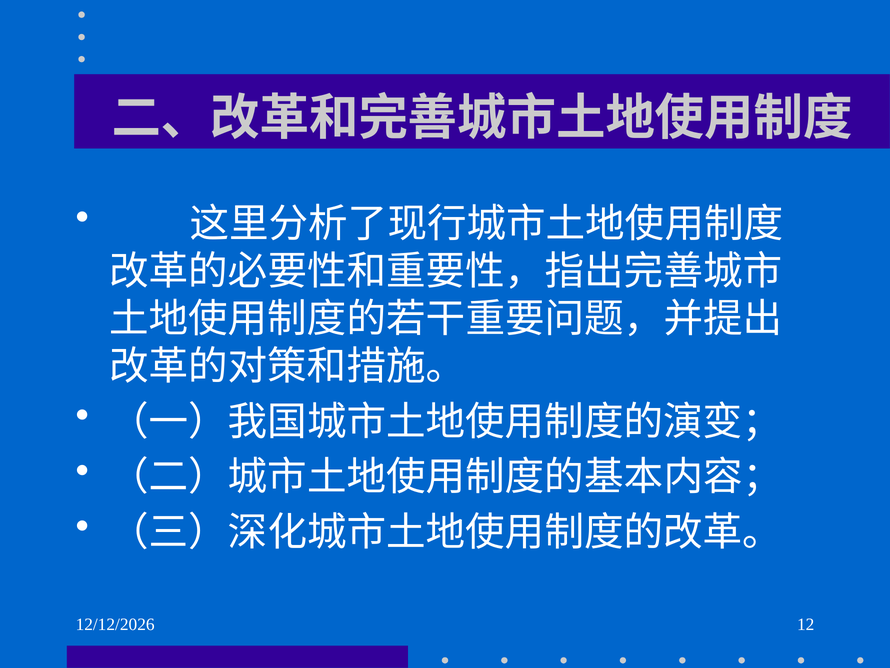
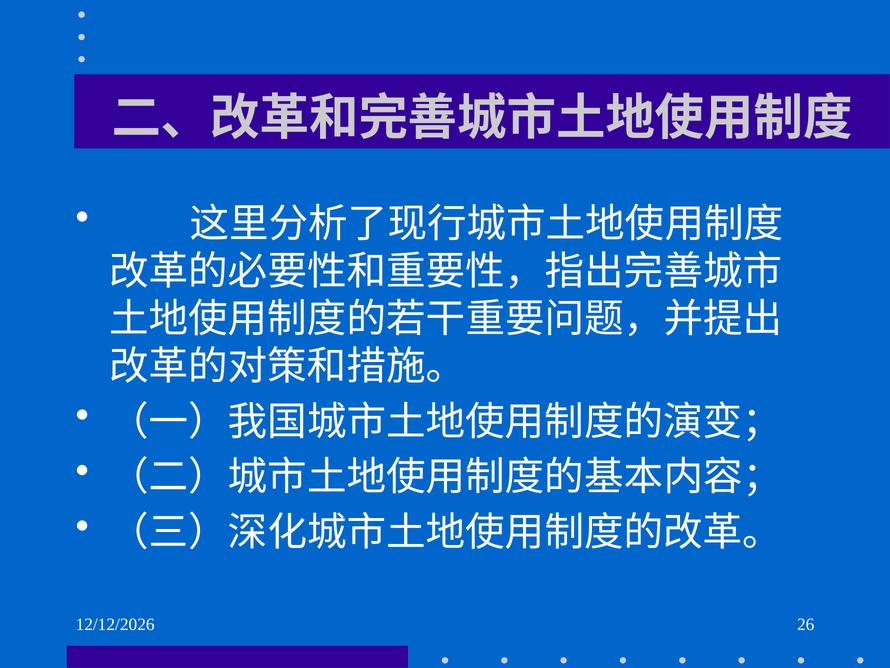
12: 12 -> 26
